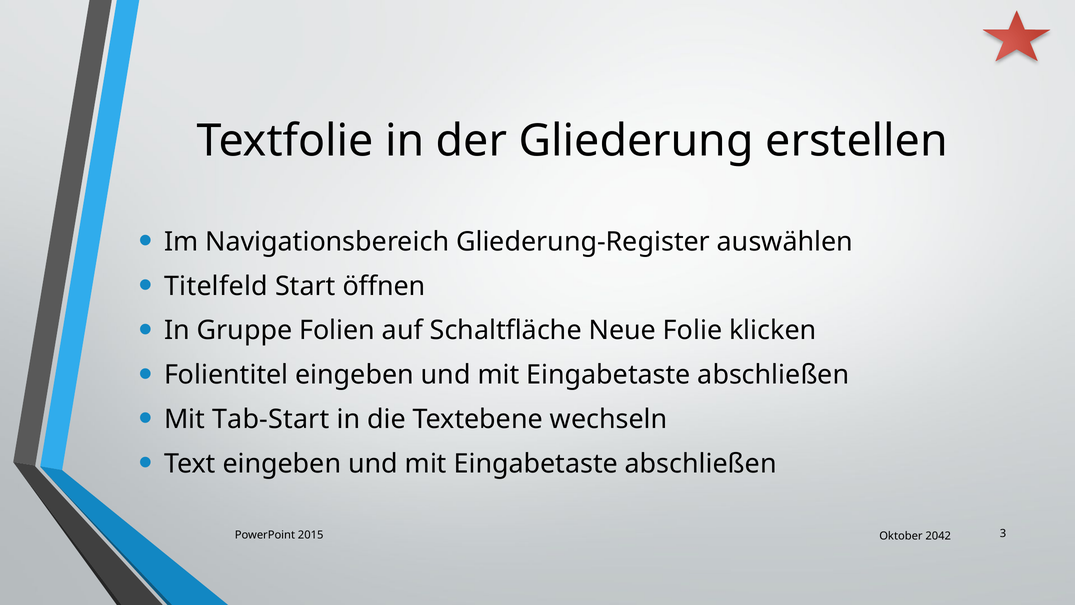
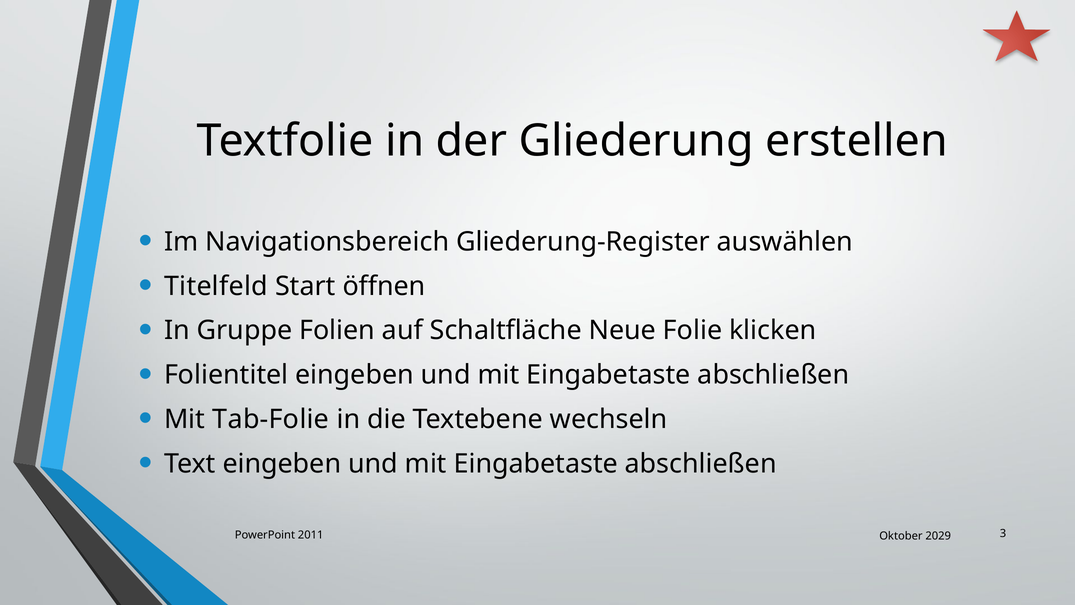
Tab-Start: Tab-Start -> Tab-Folie
2015: 2015 -> 2011
2042: 2042 -> 2029
